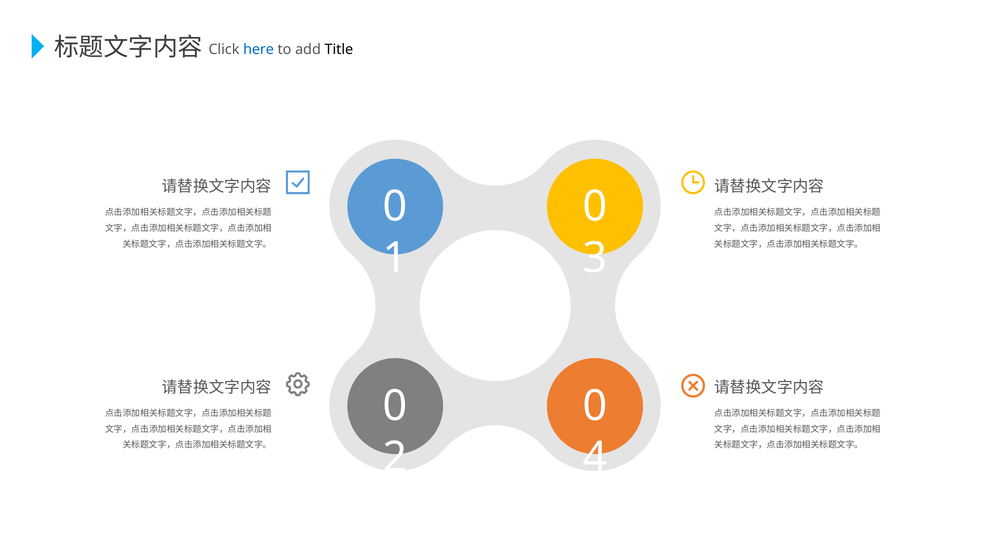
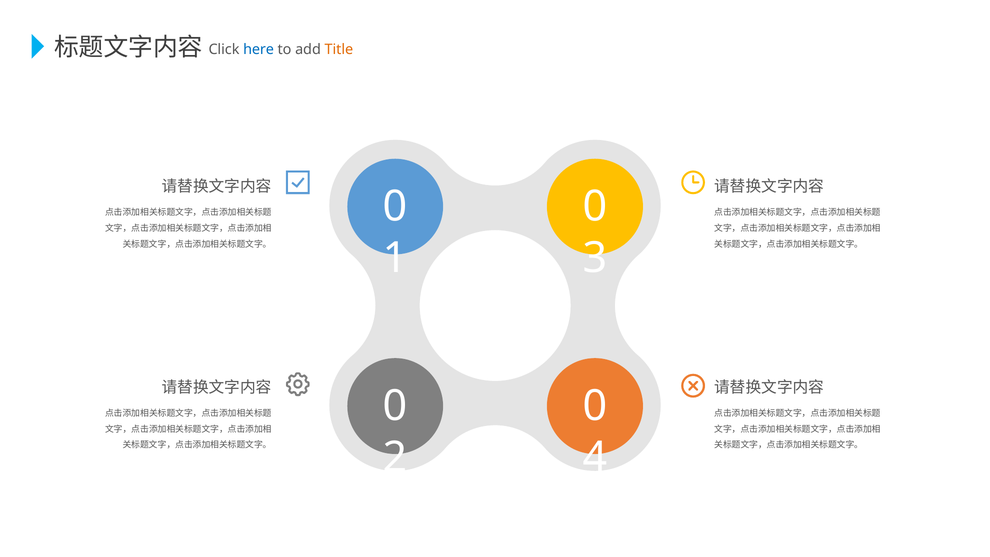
Title colour: black -> orange
